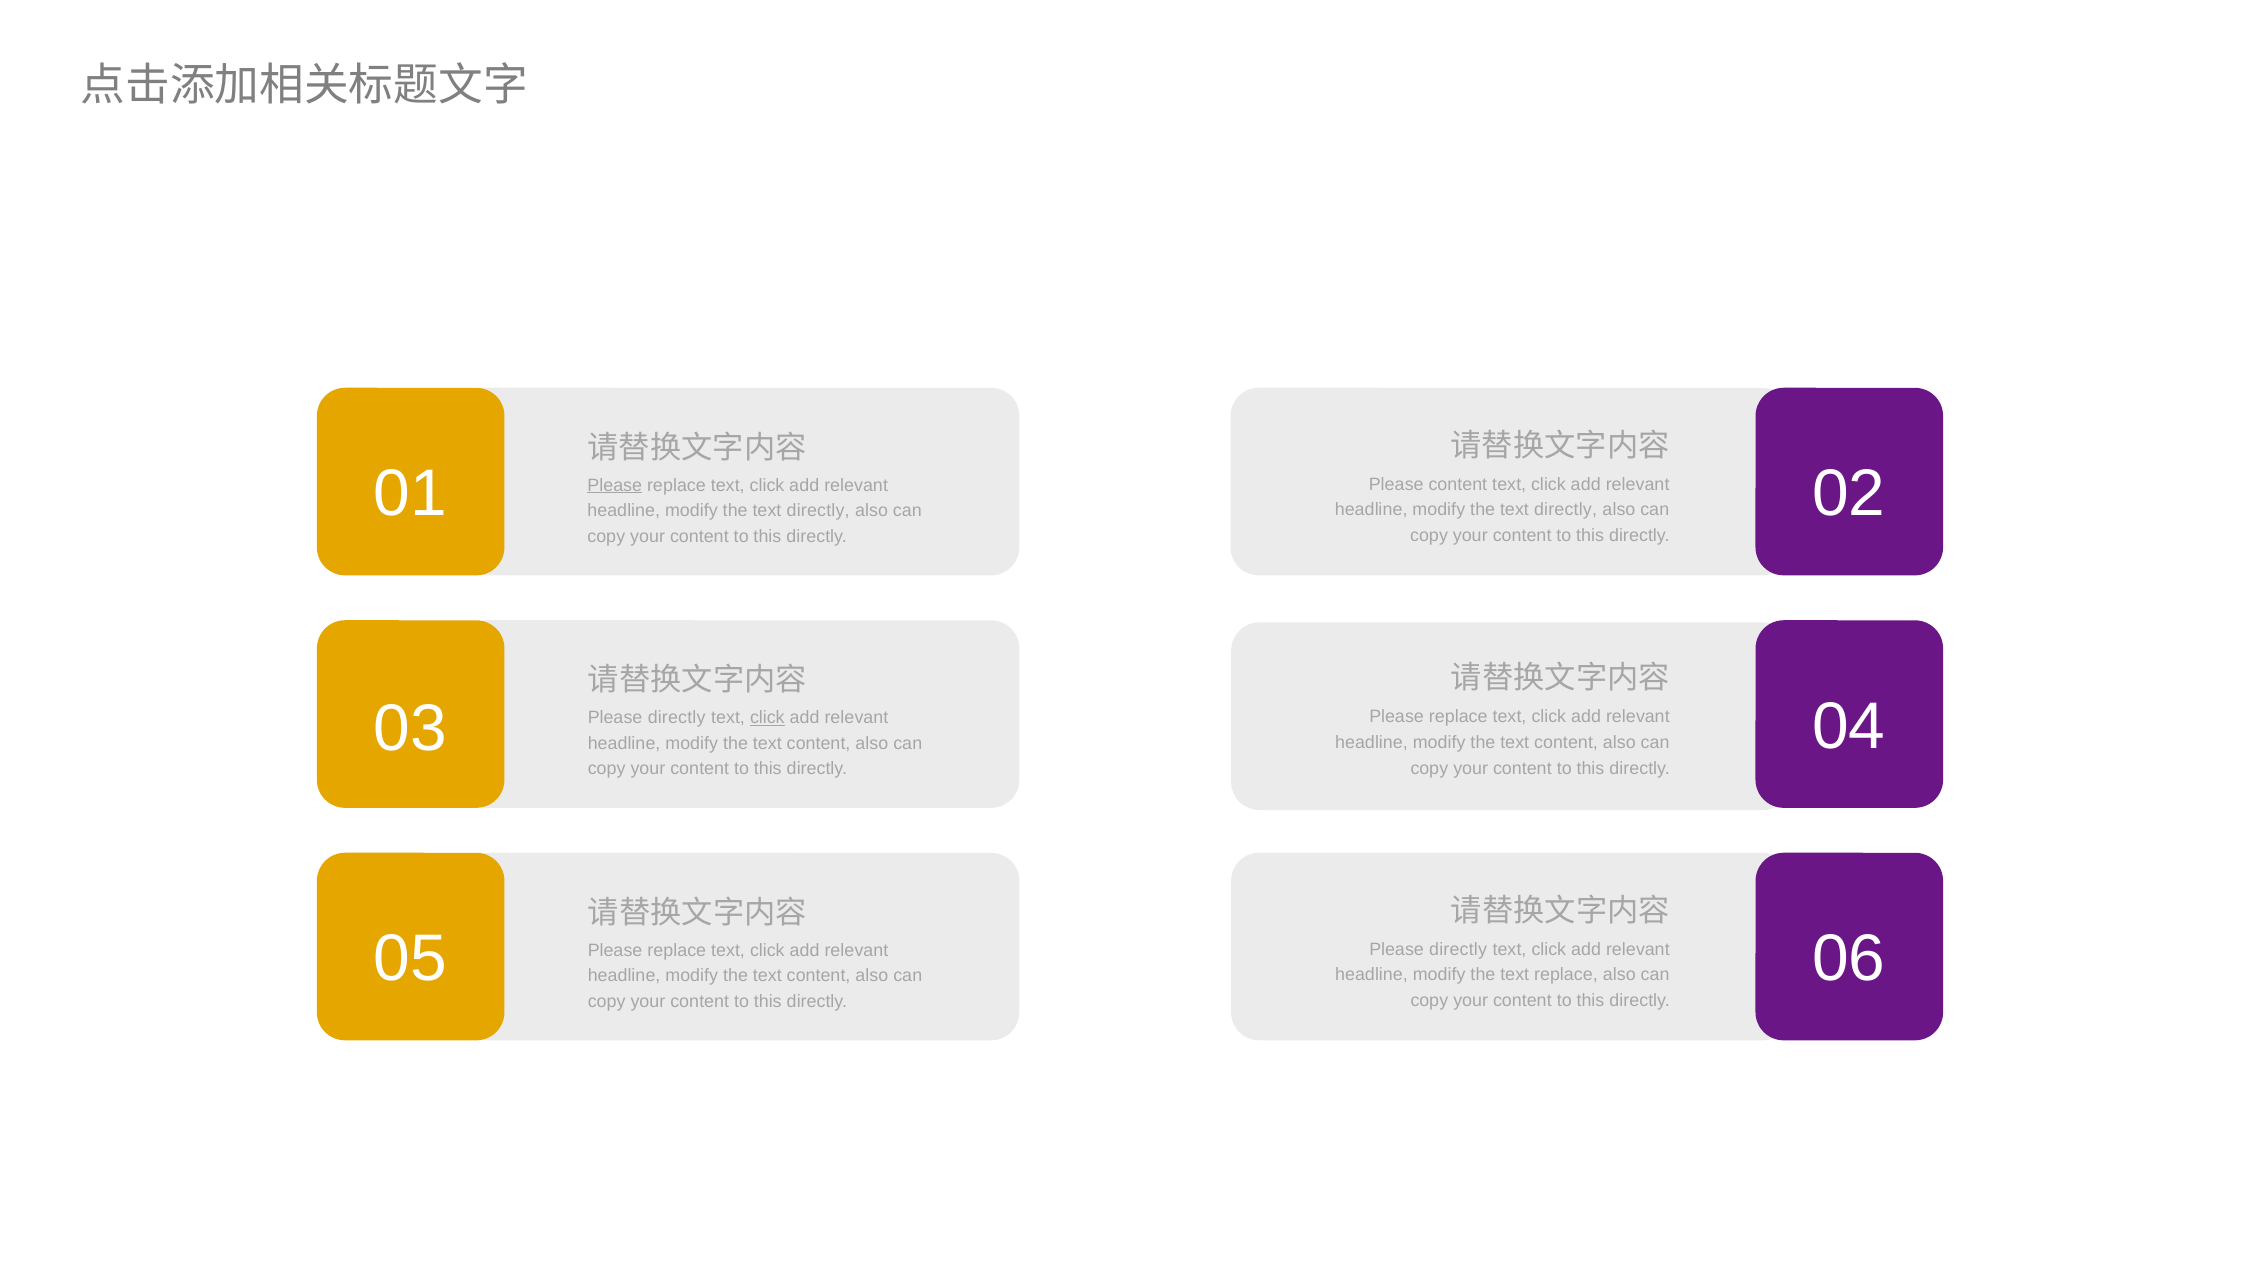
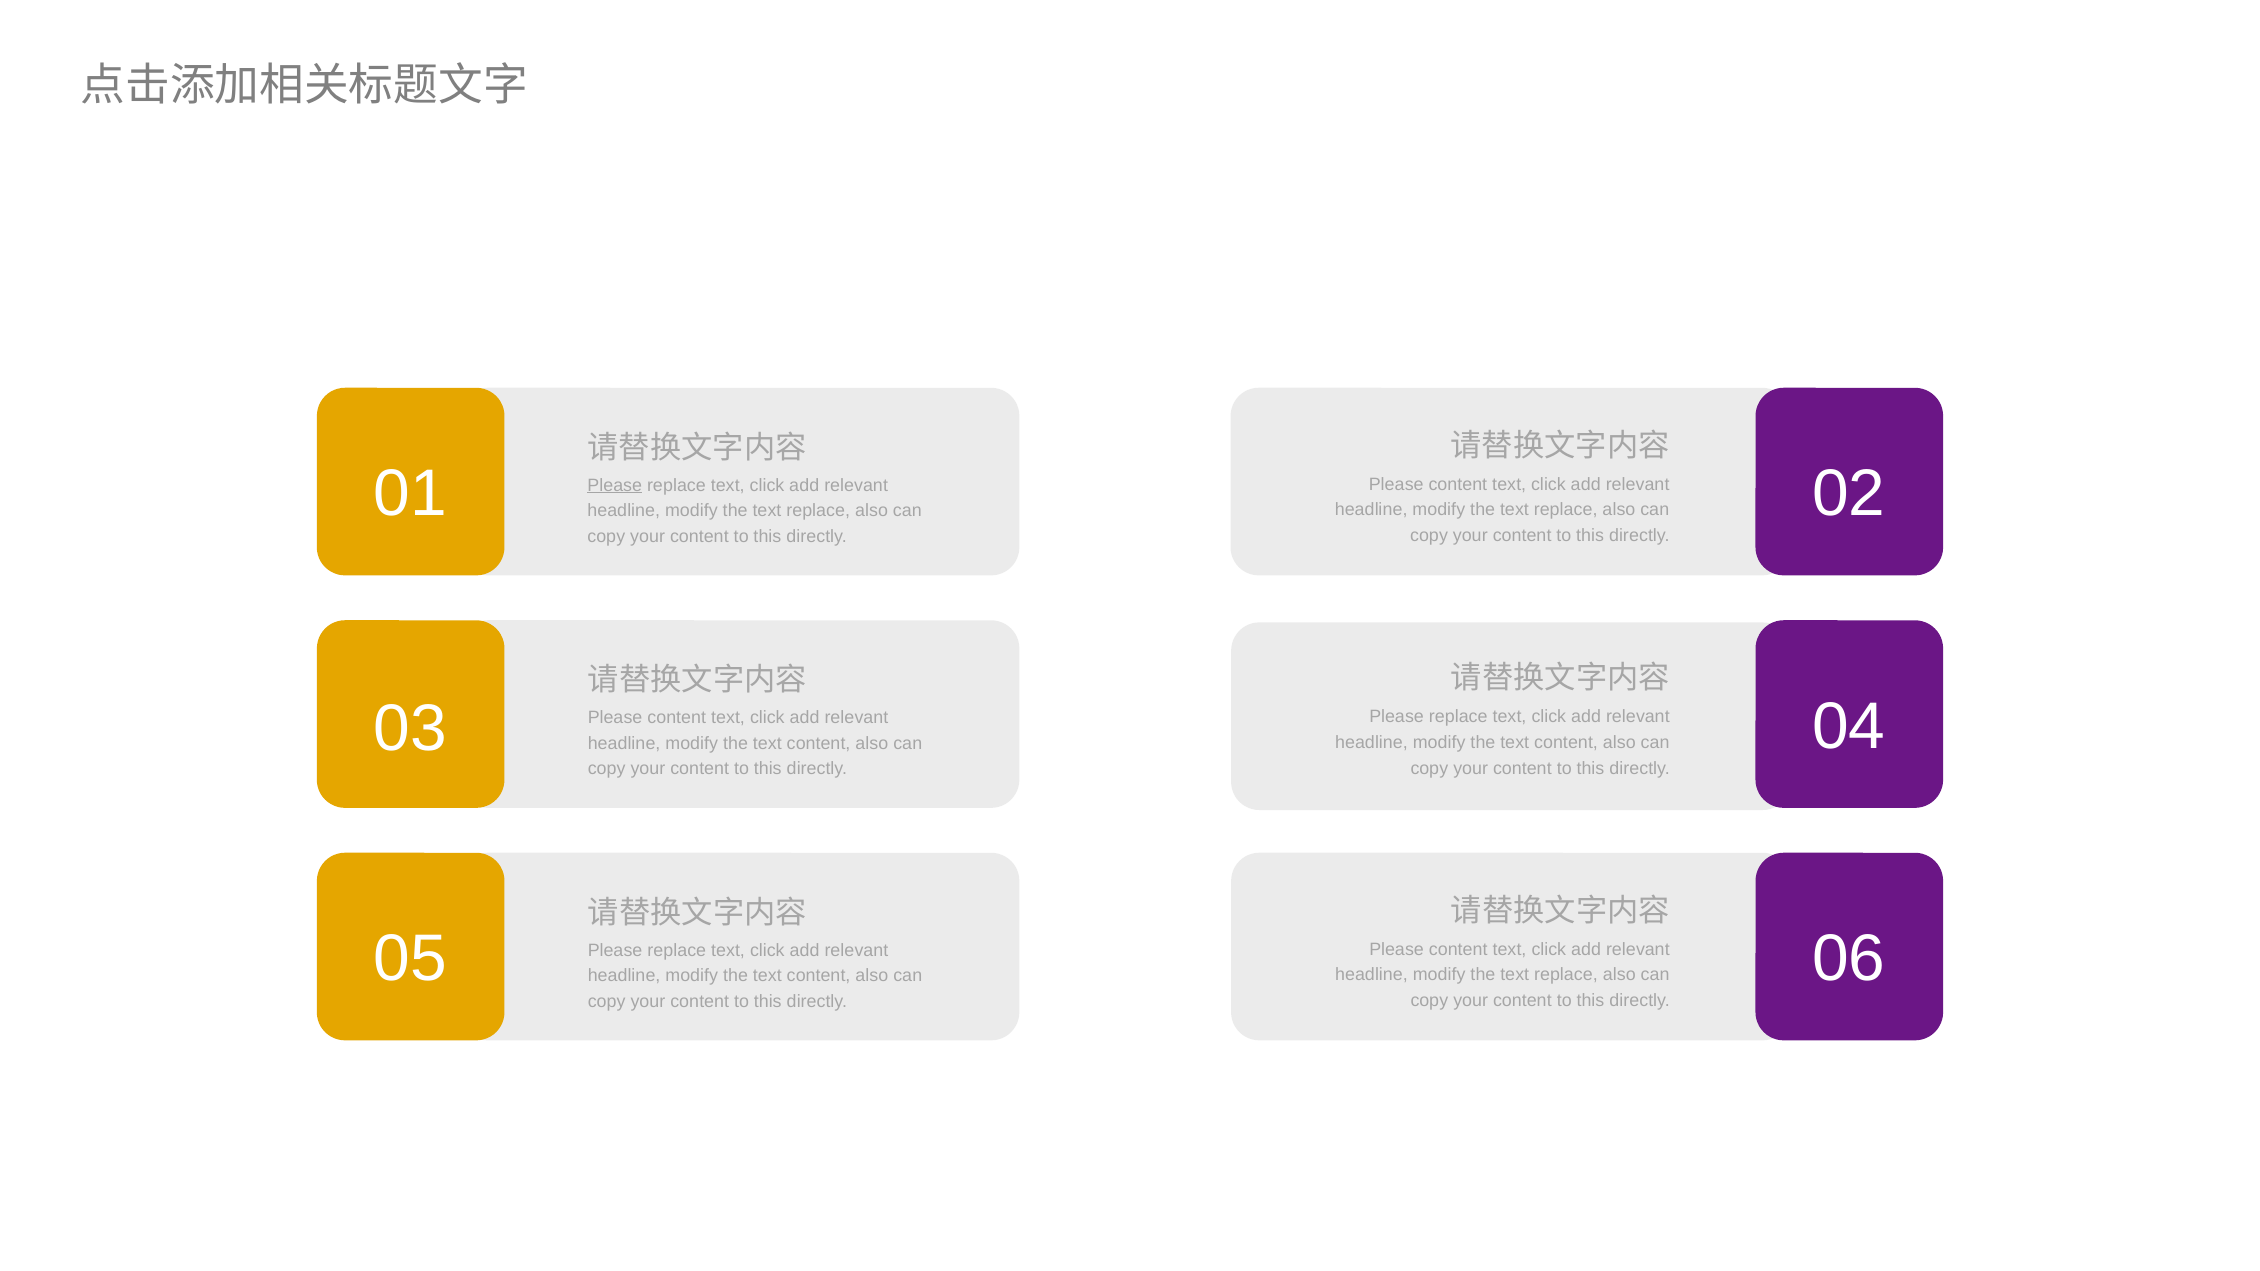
directly at (1566, 510): directly -> replace
directly at (818, 511): directly -> replace
directly at (677, 718): directly -> content
click at (767, 718) underline: present -> none
directly at (1458, 950): directly -> content
